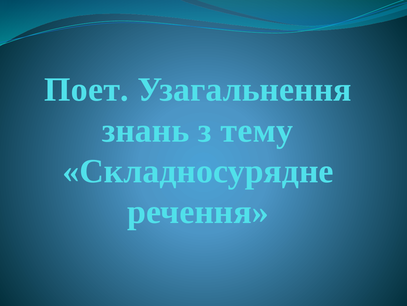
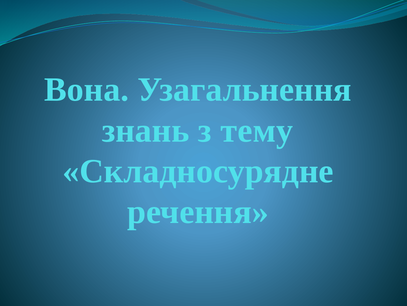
Поет: Поет -> Вона
